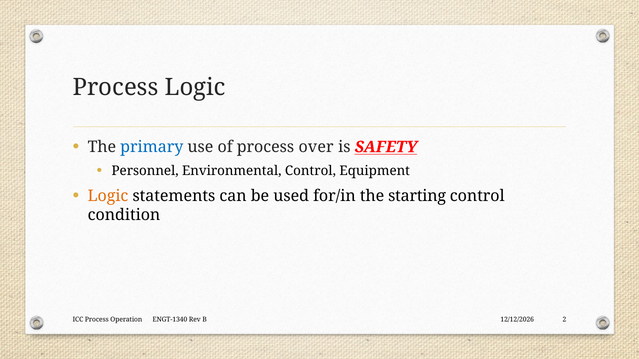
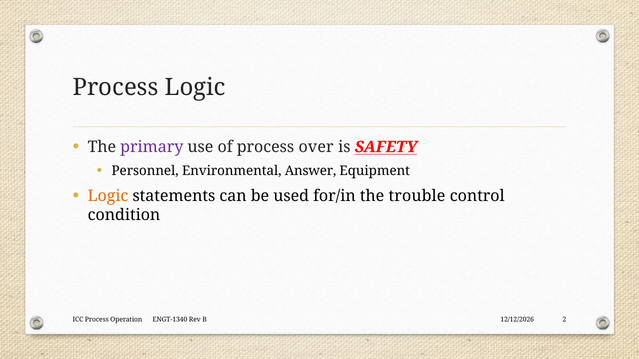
primary colour: blue -> purple
Environmental Control: Control -> Answer
starting: starting -> trouble
